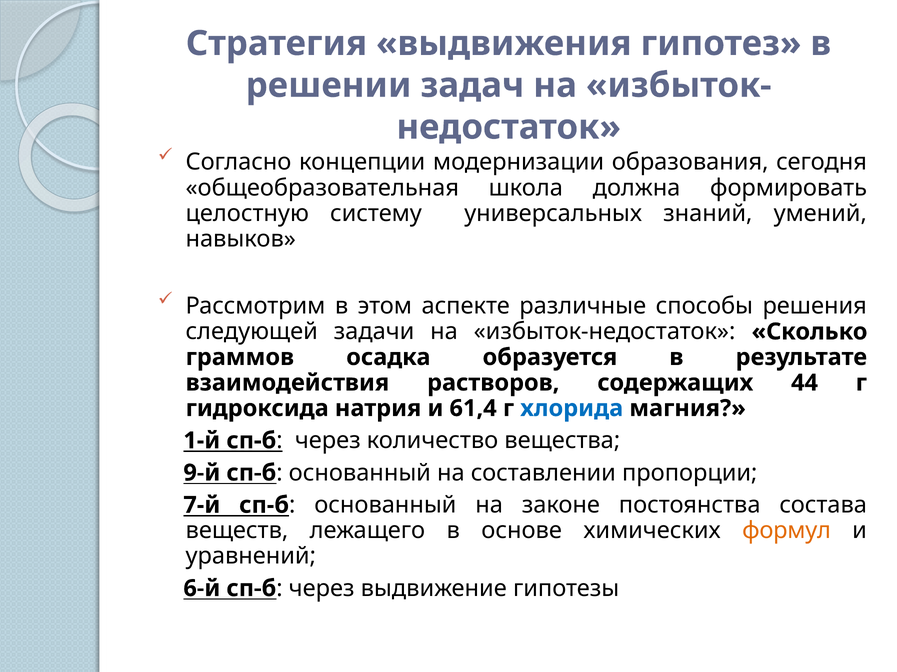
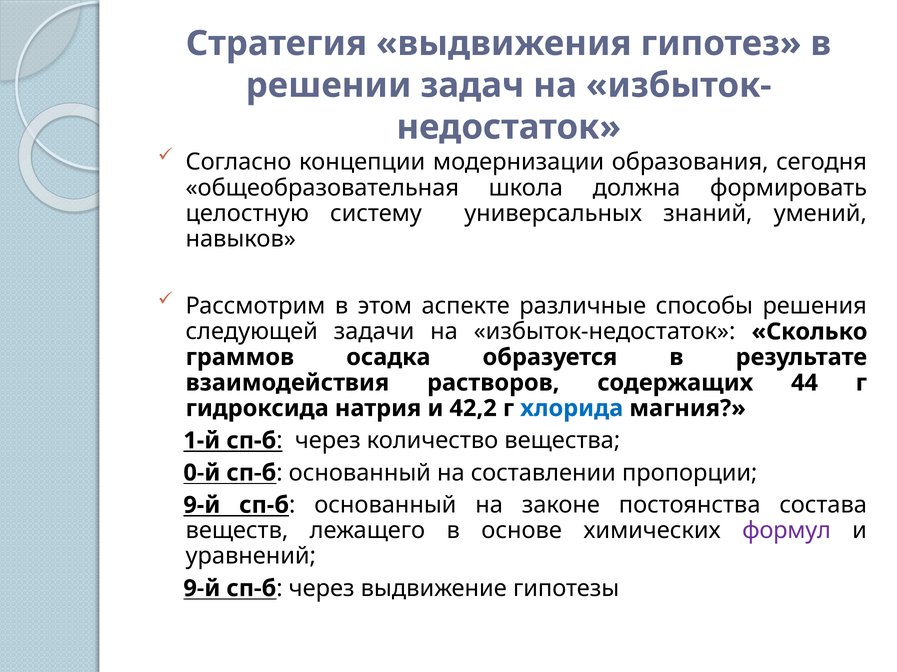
61,4: 61,4 -> 42,2
9-й: 9-й -> 0-й
7-й at (202, 506): 7-й -> 9-й
формул colour: orange -> purple
6-й at (202, 589): 6-й -> 9-й
